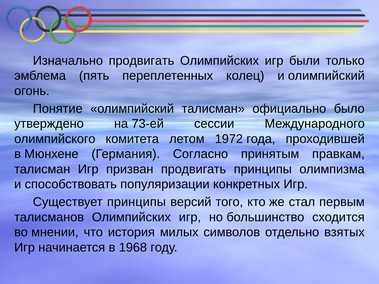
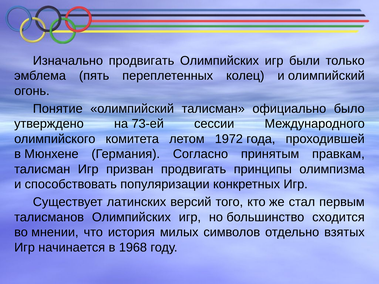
Существует принципы: принципы -> латинских
